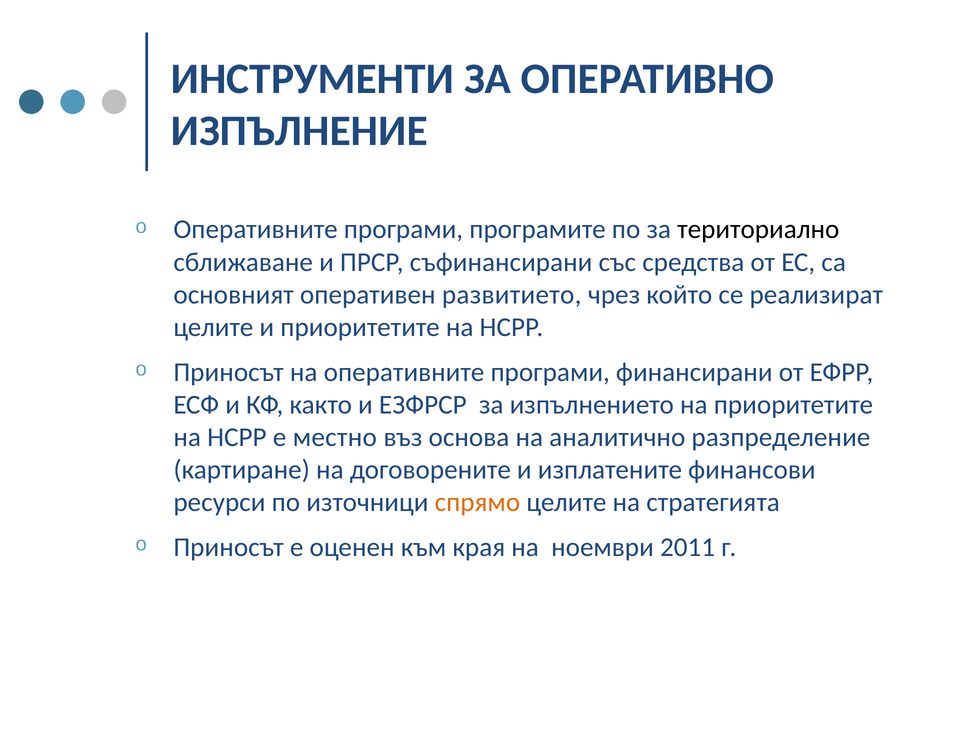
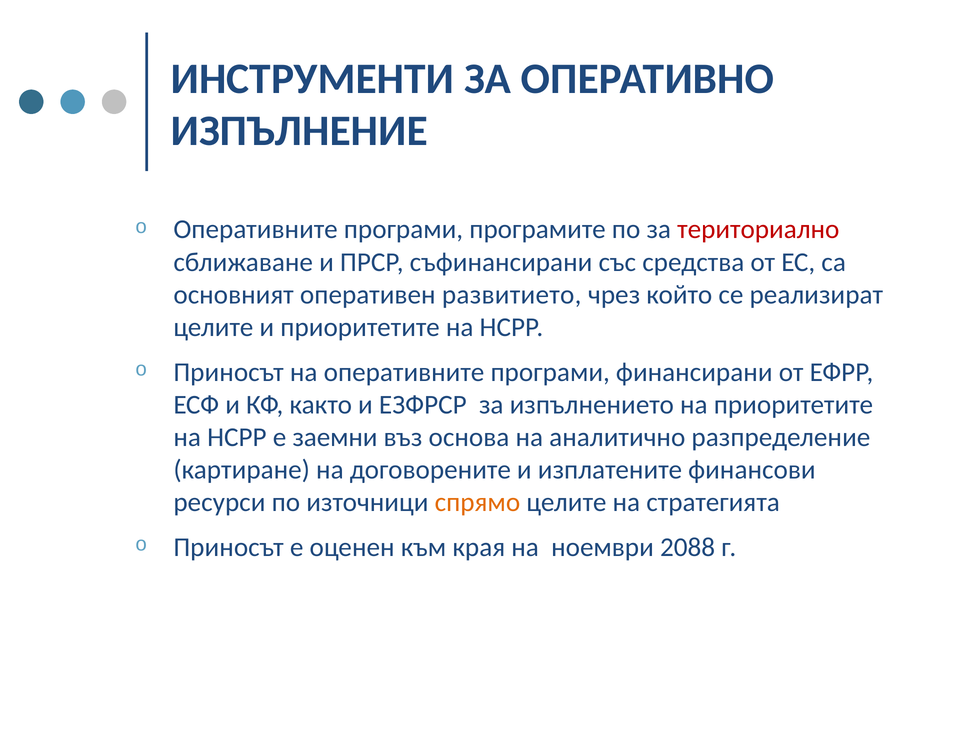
териториално colour: black -> red
местно: местно -> заемни
2011: 2011 -> 2088
